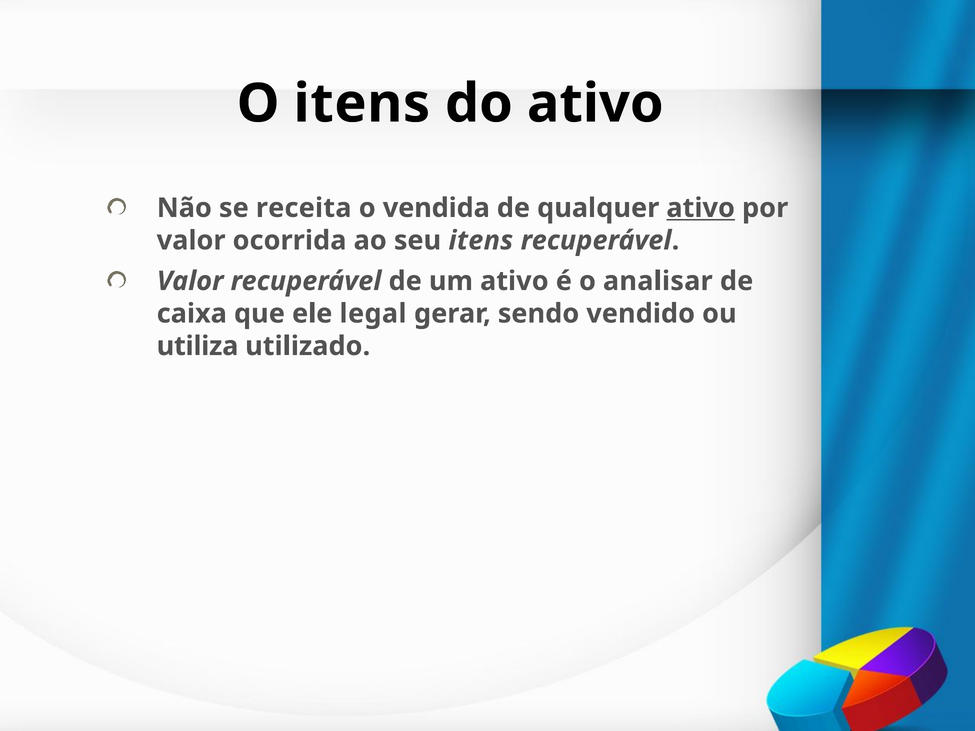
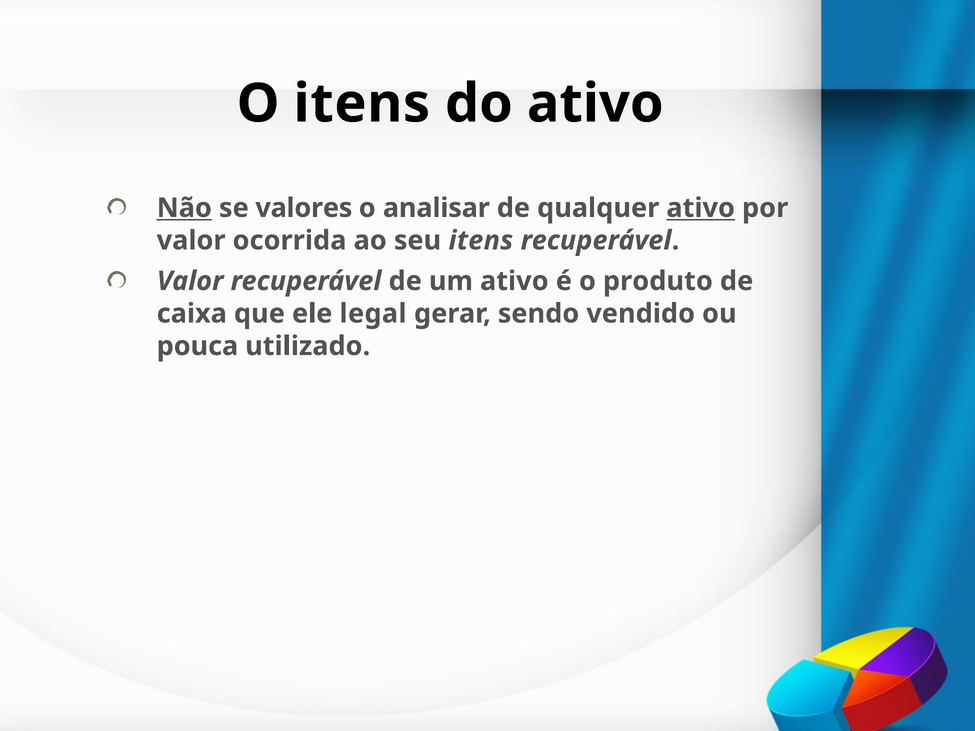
Não underline: none -> present
receita: receita -> valores
vendida: vendida -> analisar
analisar: analisar -> produto
utiliza: utiliza -> pouca
